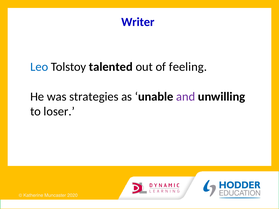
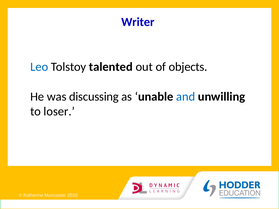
feeling: feeling -> objects
strategies: strategies -> discussing
and colour: purple -> blue
